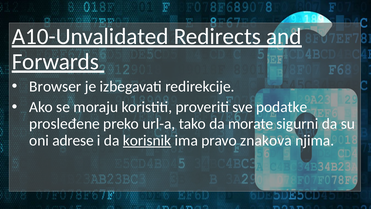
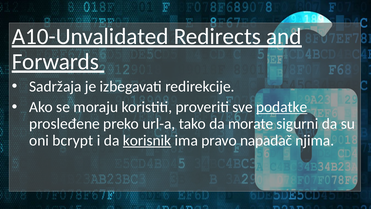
Browser: Browser -> Sadržaja
podatke underline: none -> present
adrese: adrese -> bcrypt
znakova: znakova -> napadač
